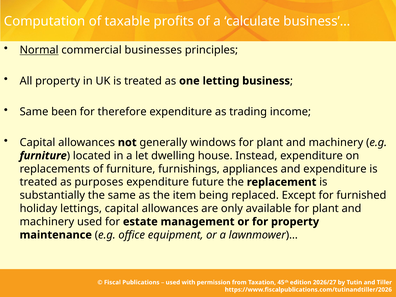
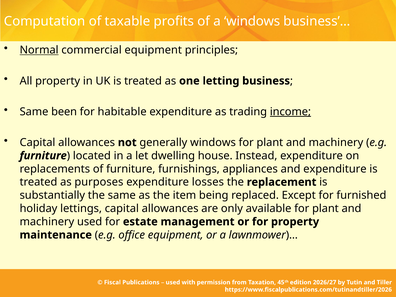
a calculate: calculate -> windows
commercial businesses: businesses -> equipment
therefore: therefore -> habitable
income underline: none -> present
future: future -> losses
